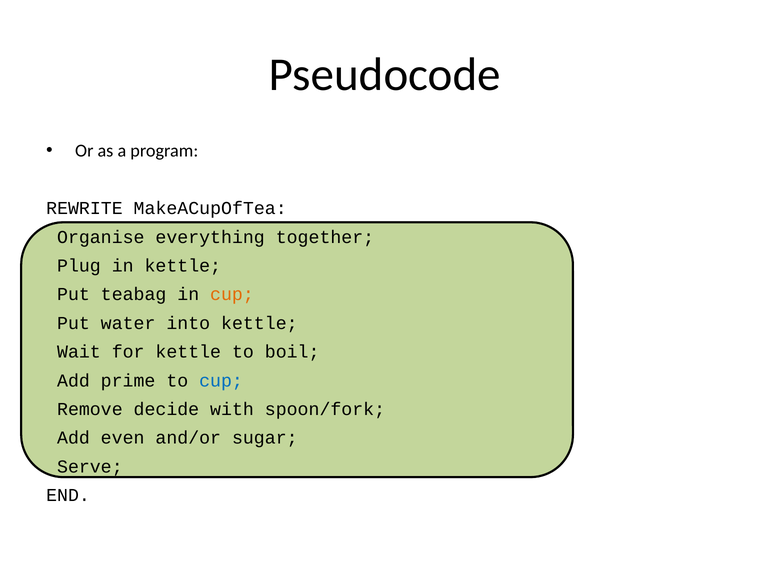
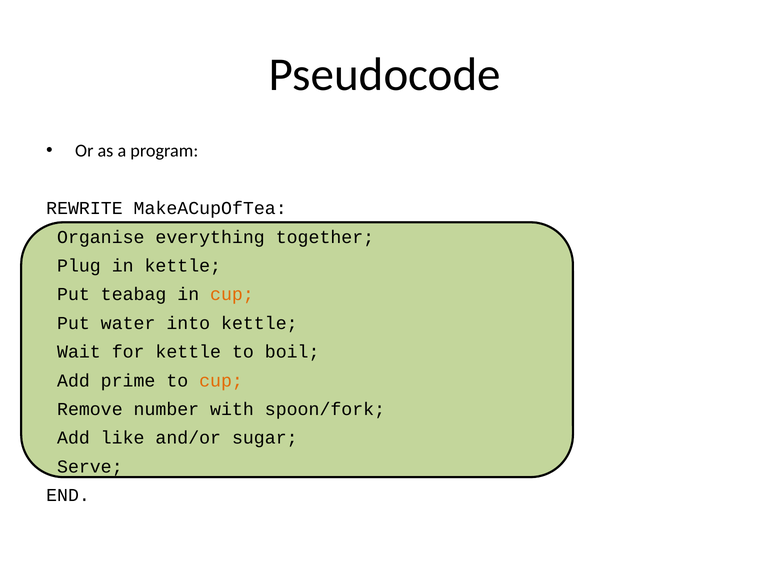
cup at (221, 380) colour: blue -> orange
decide: decide -> number
even: even -> like
